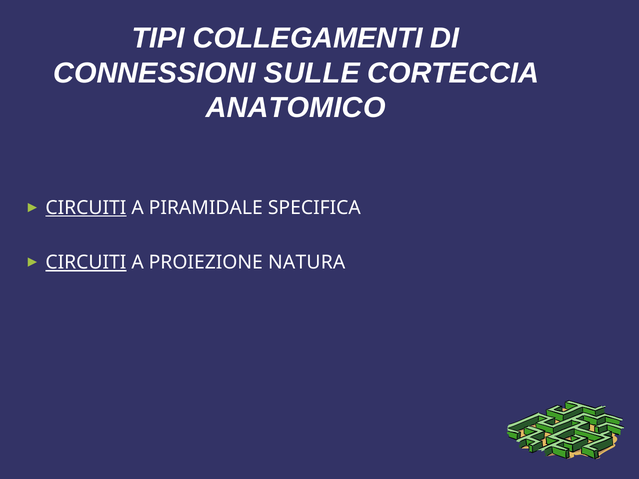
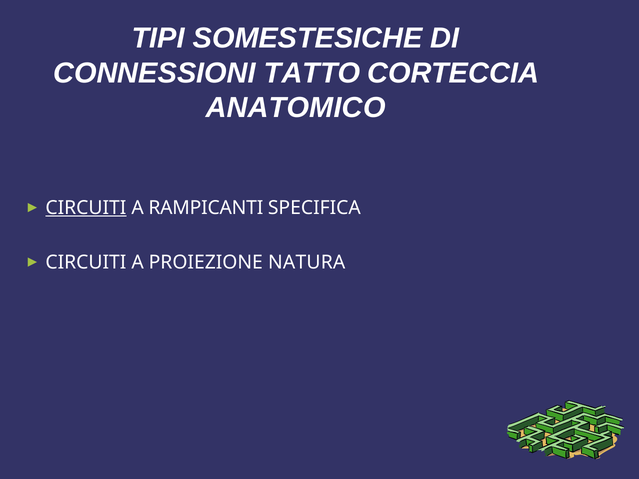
COLLEGAMENTI: COLLEGAMENTI -> SOMESTESICHE
SULLE: SULLE -> TATTO
PIRAMIDALE: PIRAMIDALE -> RAMPICANTI
CIRCUITI at (86, 262) underline: present -> none
